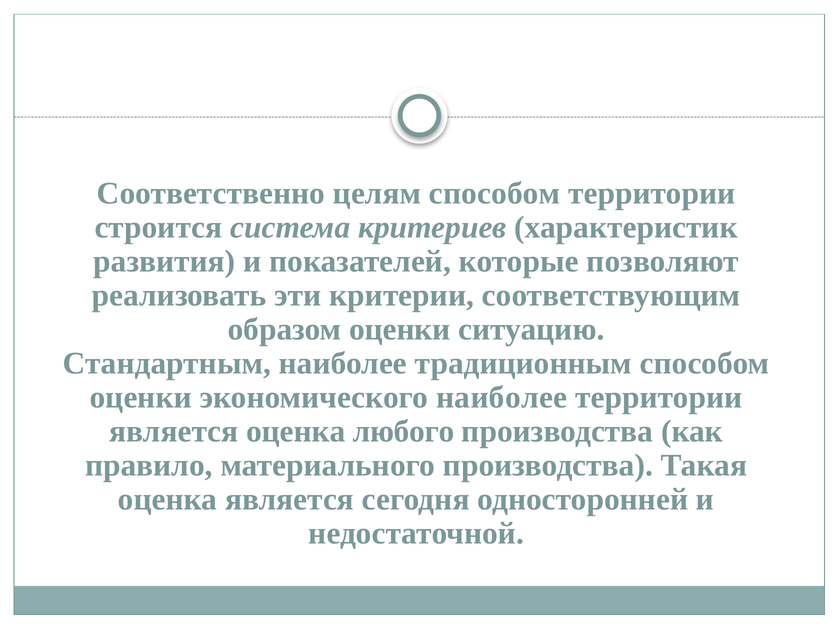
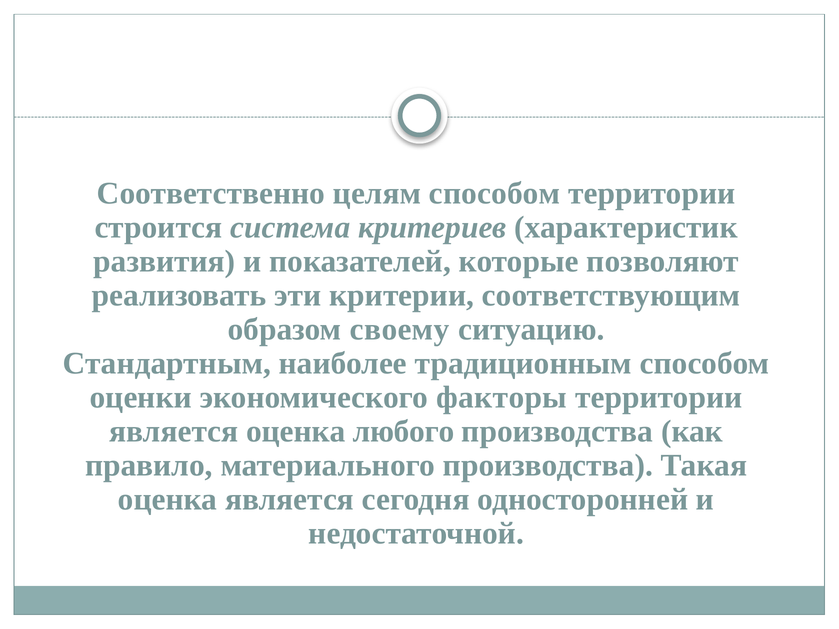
образом оценки: оценки -> своему
экономического наиболее: наиболее -> факторы
